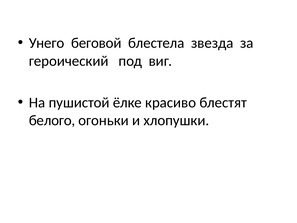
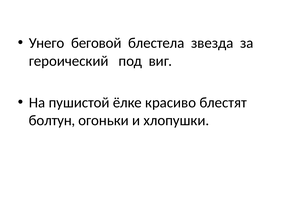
белого: белого -> болтун
